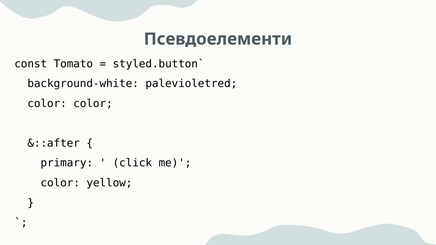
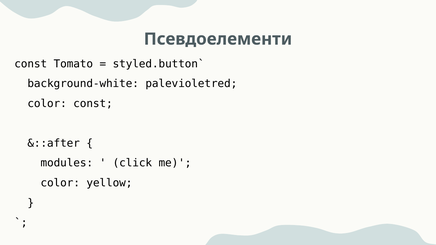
color color: color -> const
primary: primary -> modules
